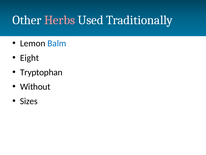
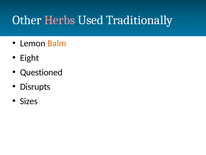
Balm colour: blue -> orange
Tryptophan: Tryptophan -> Questioned
Without: Without -> Disrupts
